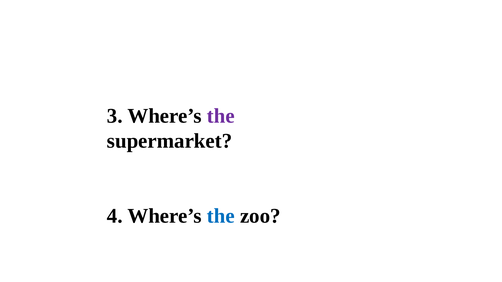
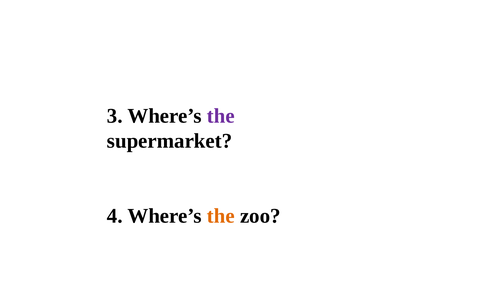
the at (221, 216) colour: blue -> orange
